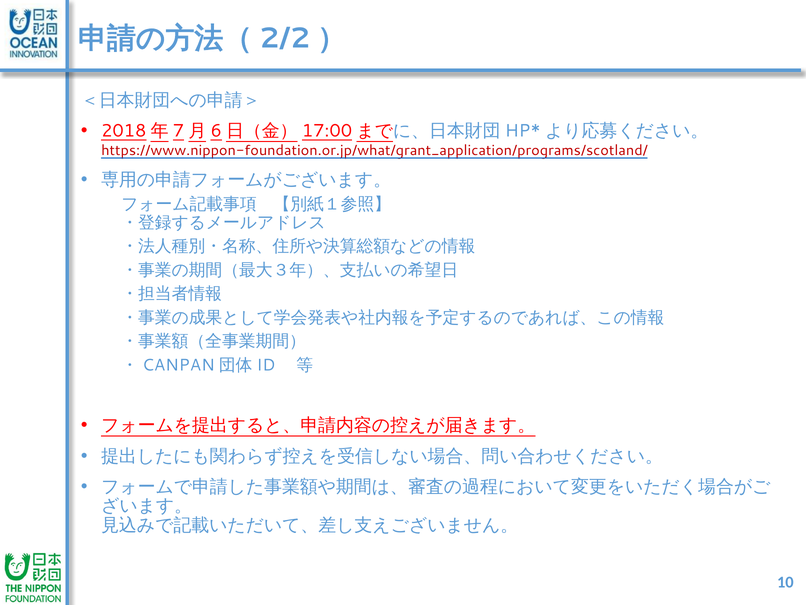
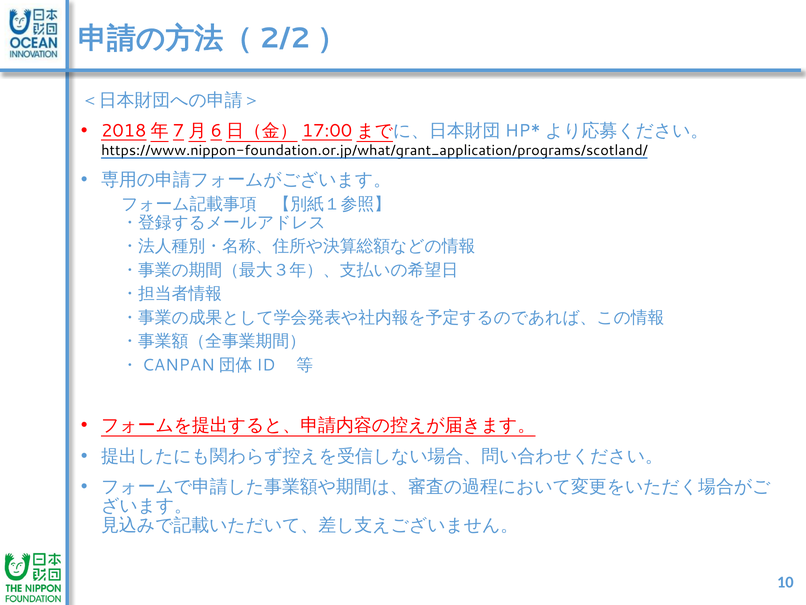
https://www.nippon-foundation.or.jp/what/grant_application/programs/scotland/ colour: red -> black
